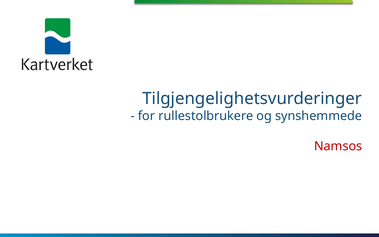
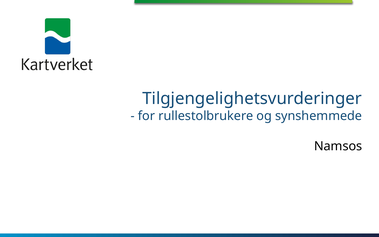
Namsos colour: red -> black
